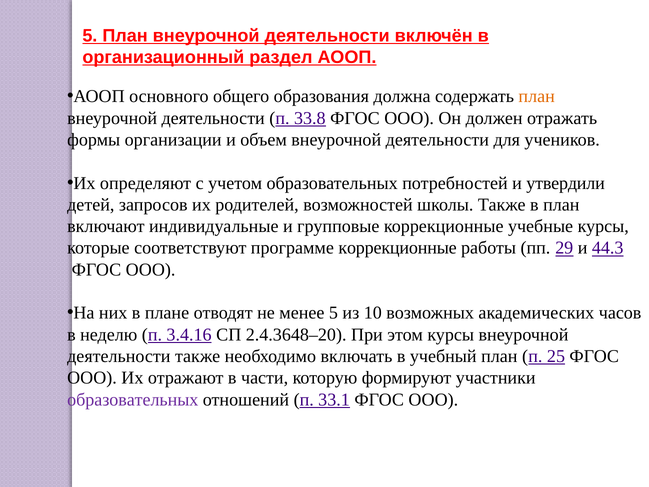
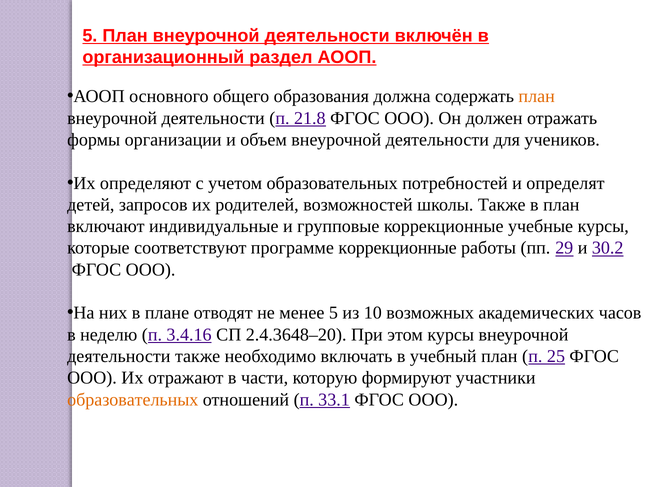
33.8: 33.8 -> 21.8
утвердили: утвердили -> определят
44.3: 44.3 -> 30.2
образовательных at (133, 399) colour: purple -> orange
